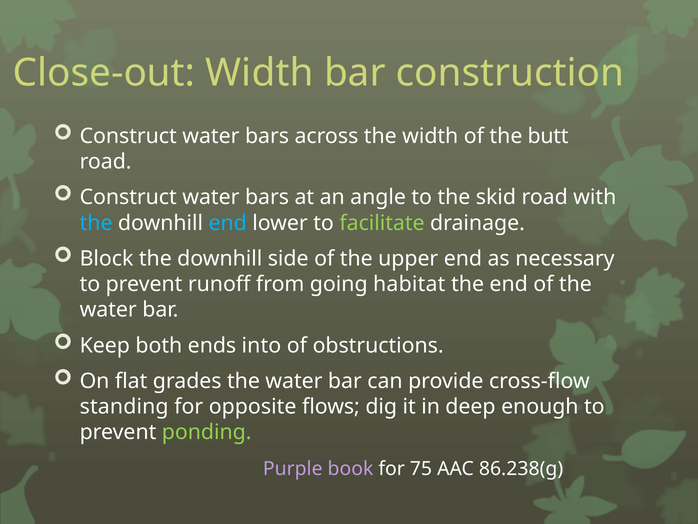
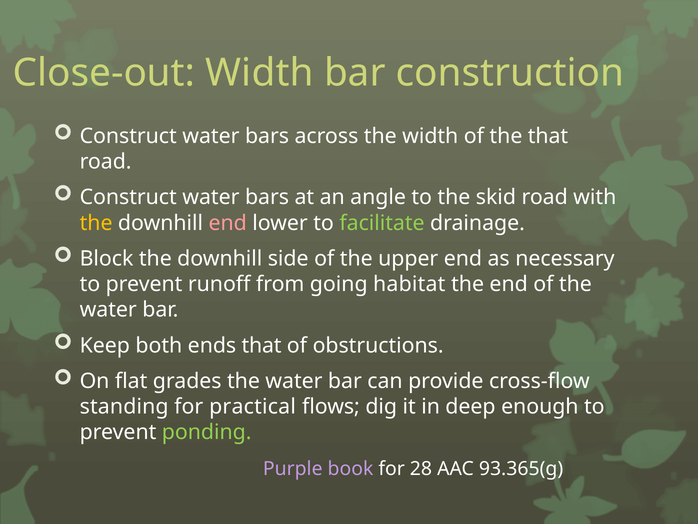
the butt: butt -> that
the at (96, 223) colour: light blue -> yellow
end at (228, 223) colour: light blue -> pink
ends into: into -> that
opposite: opposite -> practical
75: 75 -> 28
86.238(g: 86.238(g -> 93.365(g
